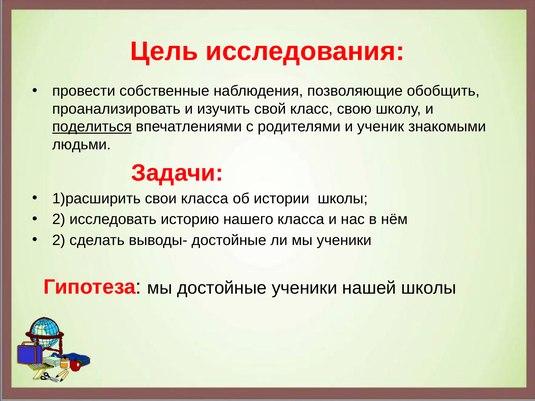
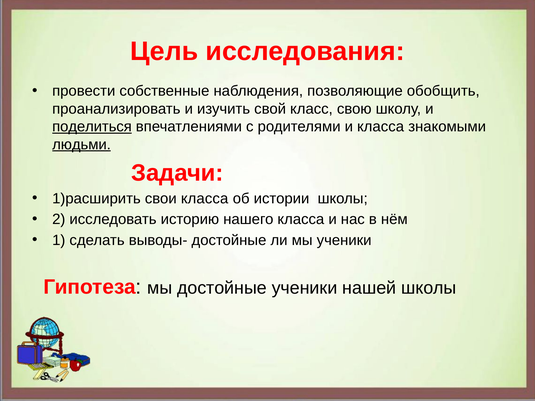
и ученик: ученик -> класса
людьми underline: none -> present
2 at (59, 240): 2 -> 1
